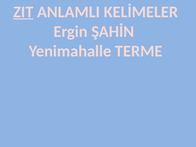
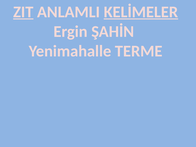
KELİMELER underline: none -> present
